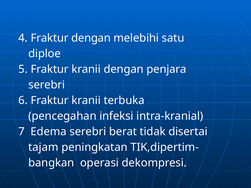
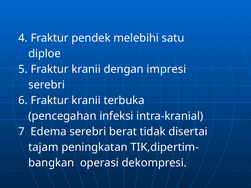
Fraktur dengan: dengan -> pendek
penjara: penjara -> impresi
